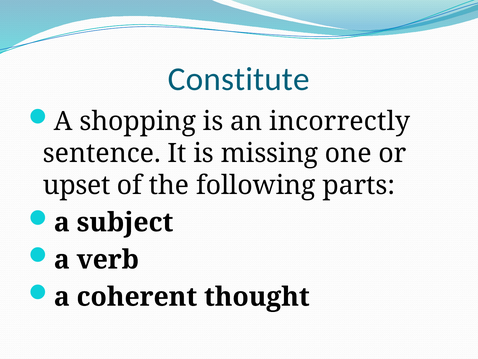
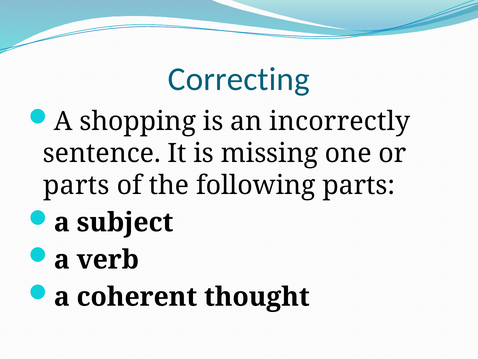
Constitute: Constitute -> Correcting
upset at (77, 185): upset -> parts
